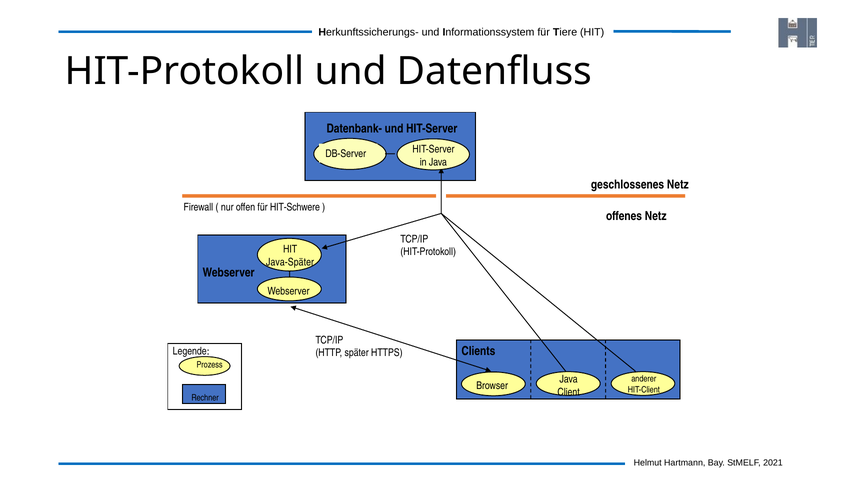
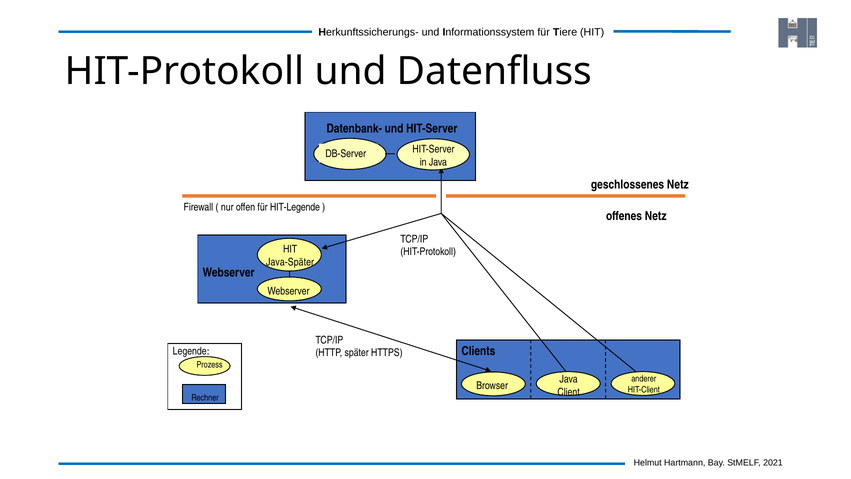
HIT-Schwere: HIT-Schwere -> HIT-Legende
